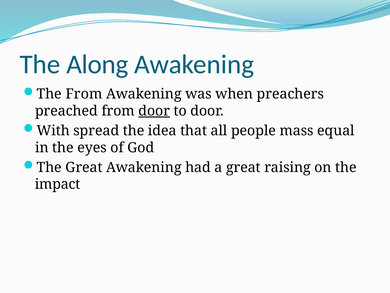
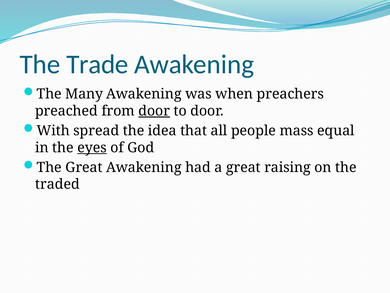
Along: Along -> Trade
The From: From -> Many
eyes underline: none -> present
impact: impact -> traded
